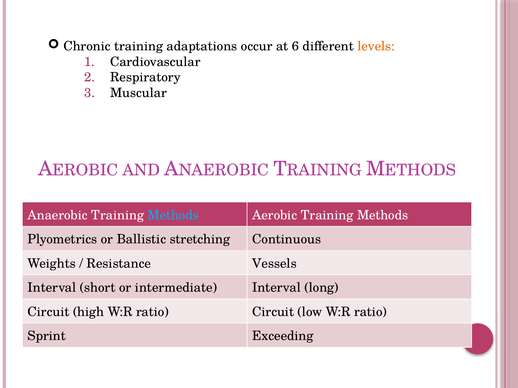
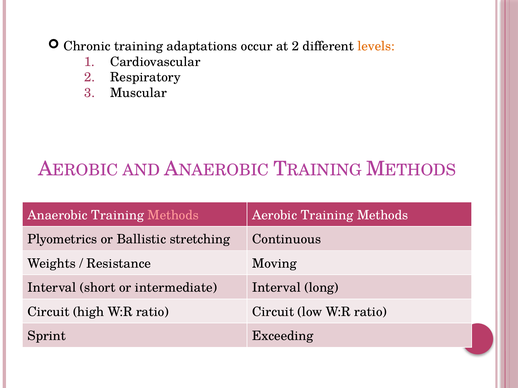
at 6: 6 -> 2
Methods at (173, 215) colour: light blue -> pink
Vessels: Vessels -> Moving
